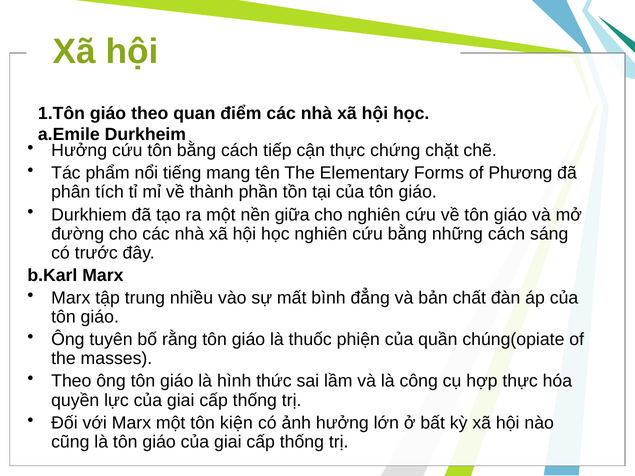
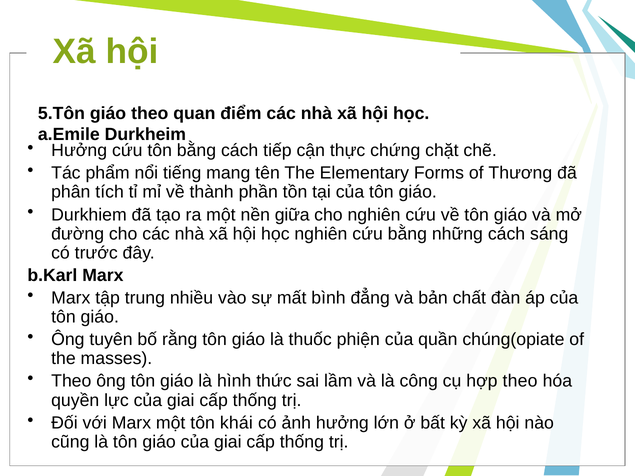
1.Tôn: 1.Tôn -> 5.Tôn
Phương: Phương -> Thương
hợp thực: thực -> theo
kiện: kiện -> khái
